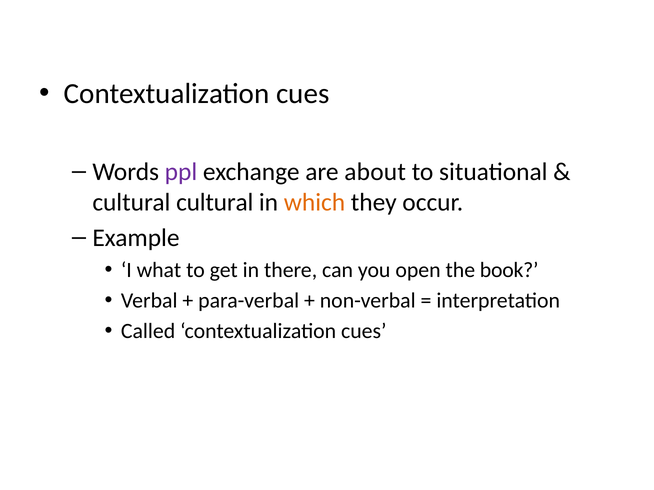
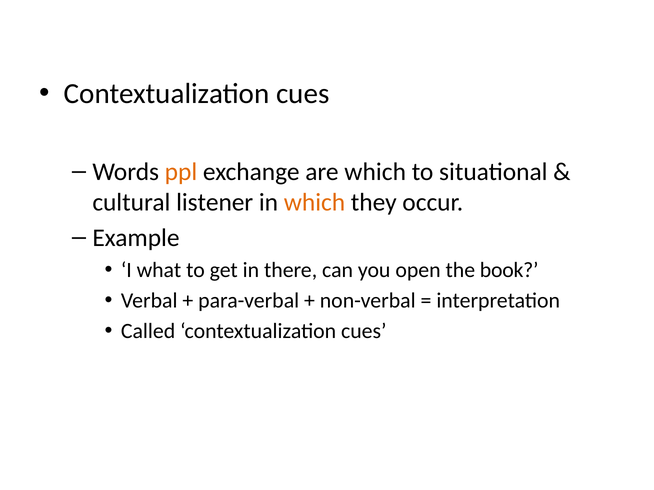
ppl colour: purple -> orange
are about: about -> which
cultural cultural: cultural -> listener
